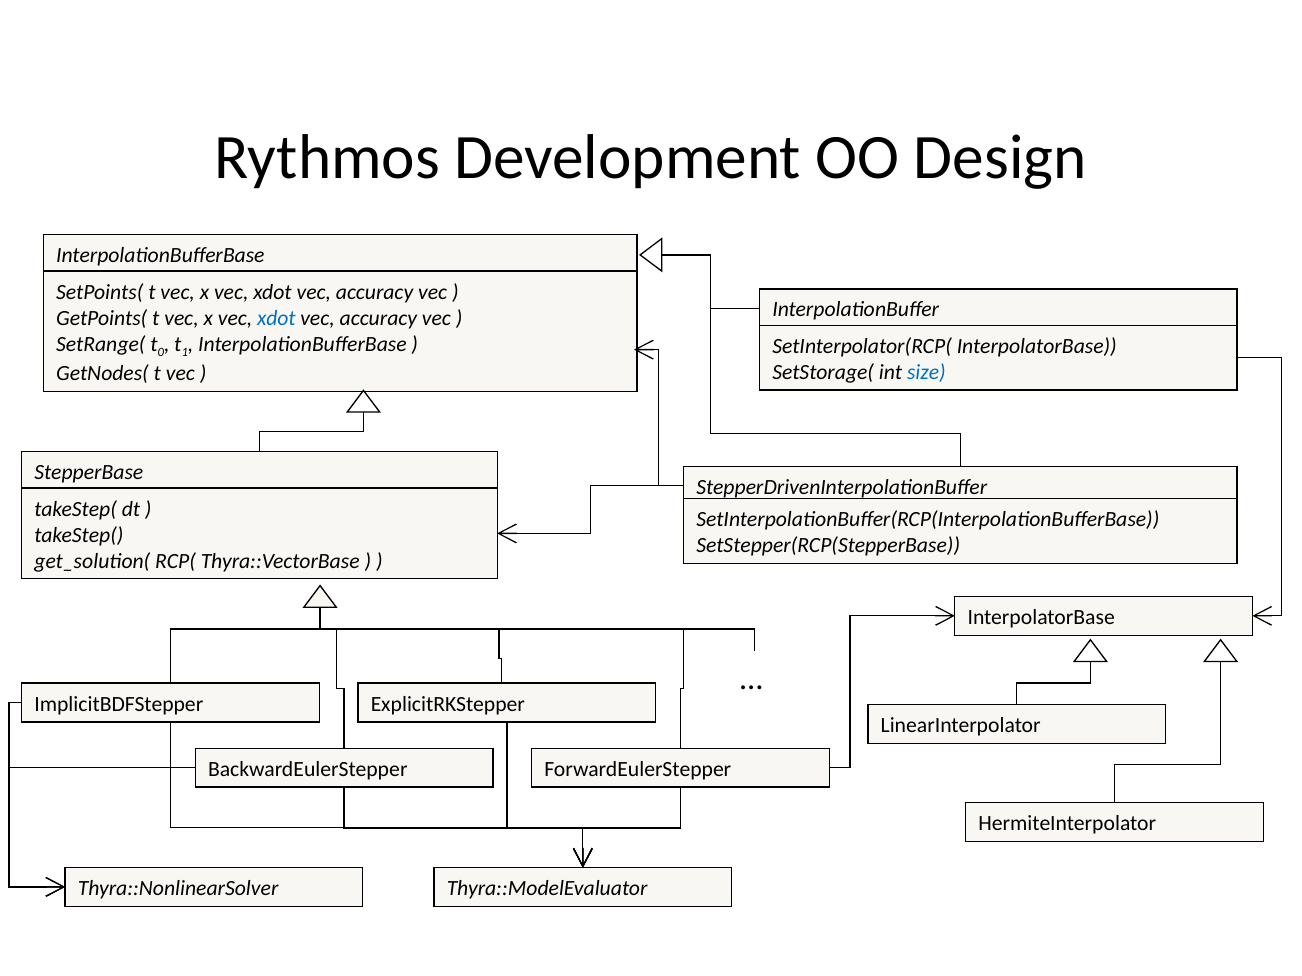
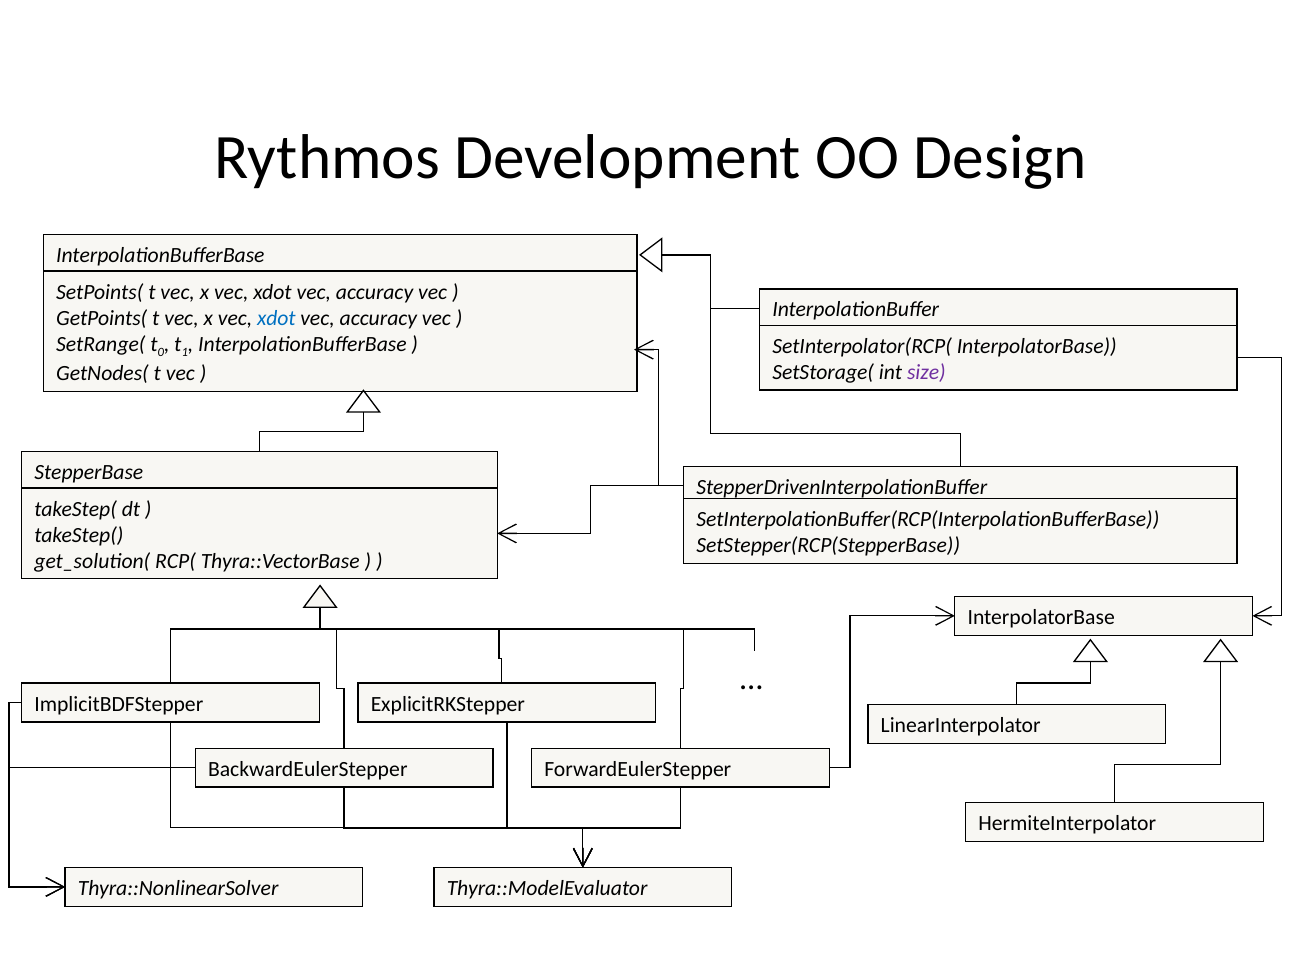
size colour: blue -> purple
